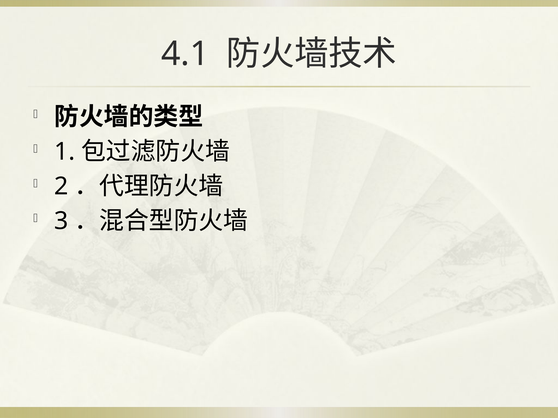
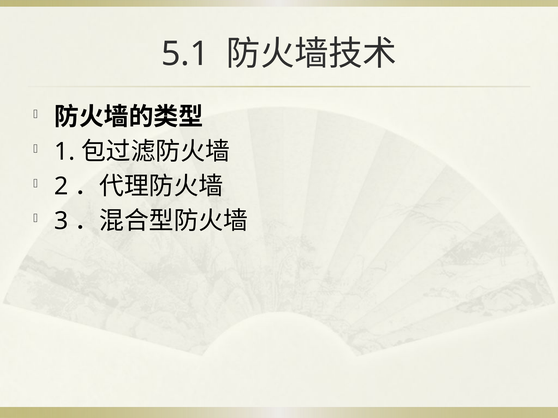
4.1: 4.1 -> 5.1
